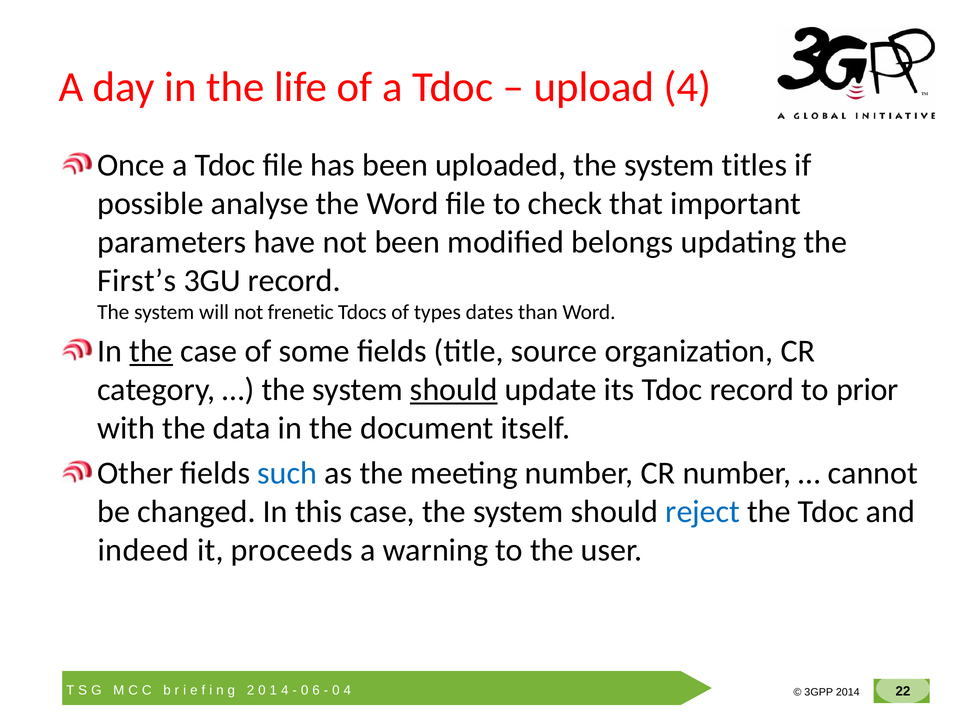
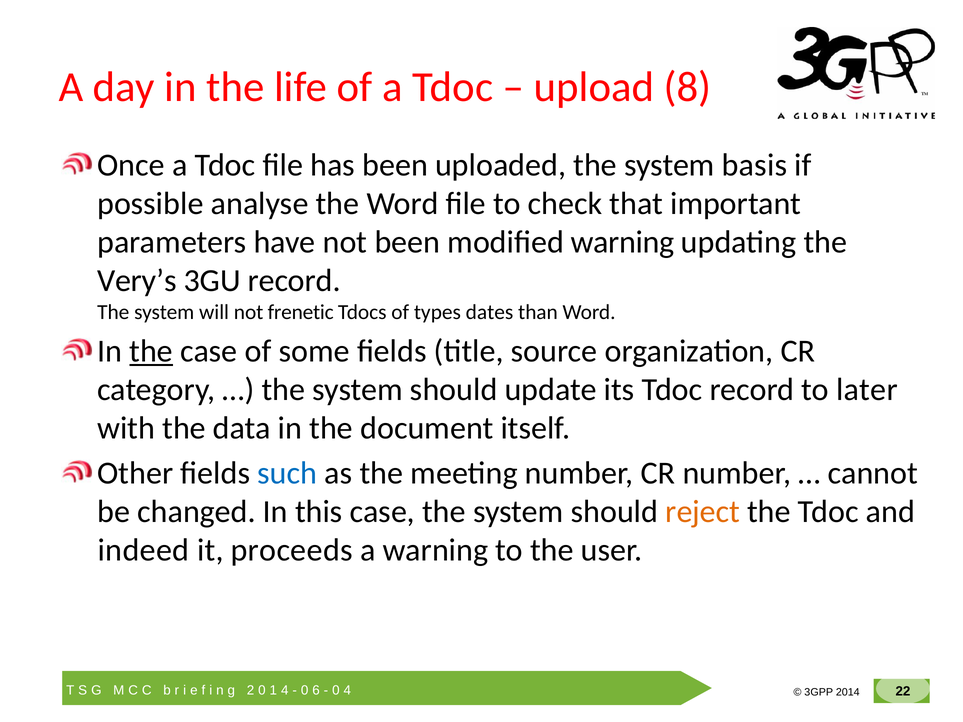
upload 4: 4 -> 8
titles: titles -> basis
modified belongs: belongs -> warning
First’s: First’s -> Very’s
should at (454, 390) underline: present -> none
prior: prior -> later
reject colour: blue -> orange
